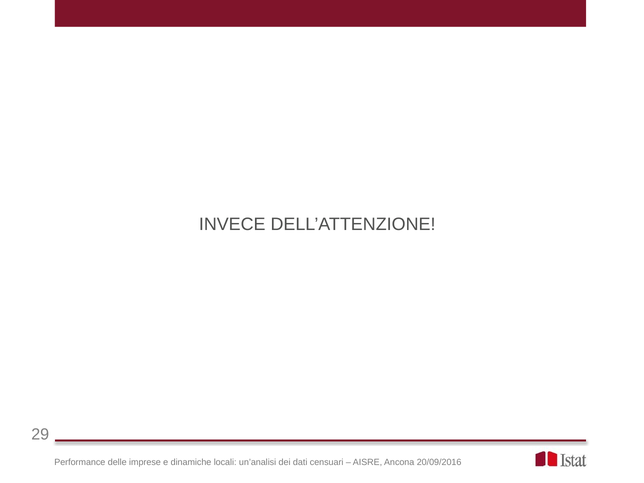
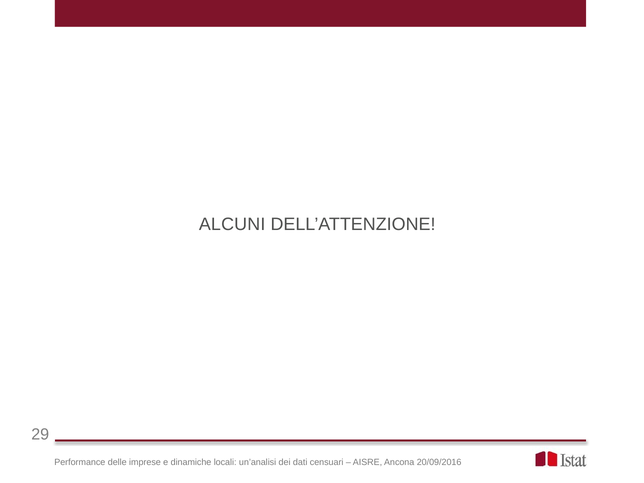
INVECE: INVECE -> ALCUNI
